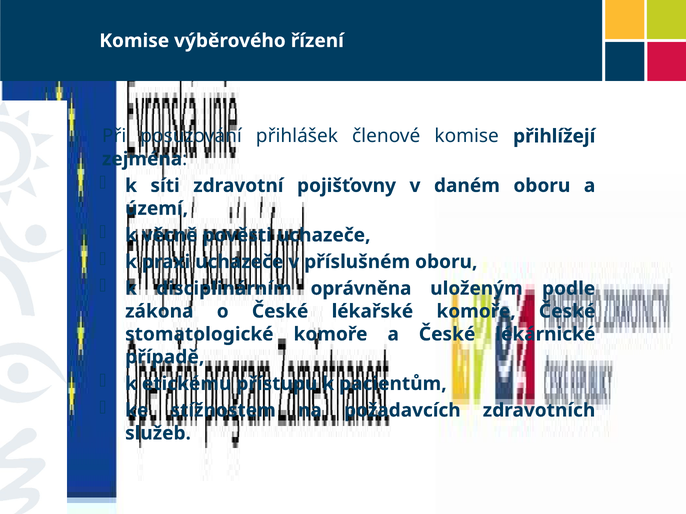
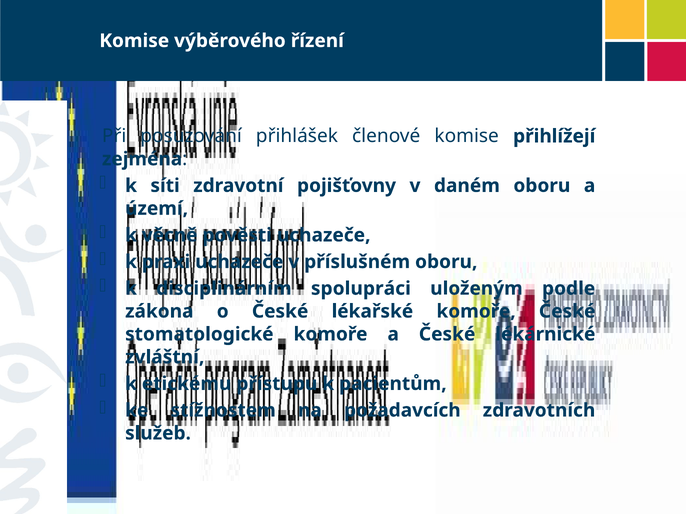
oprávněna: oprávněna -> spolupráci
případě: případě -> zvláštní
